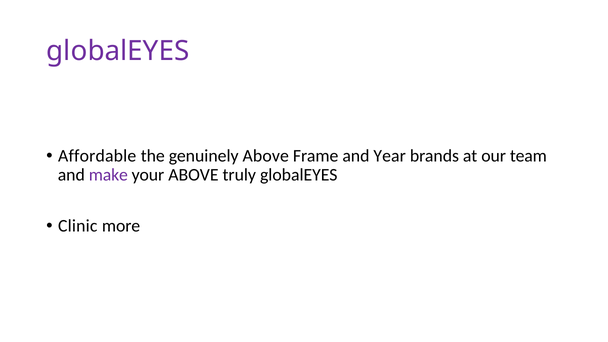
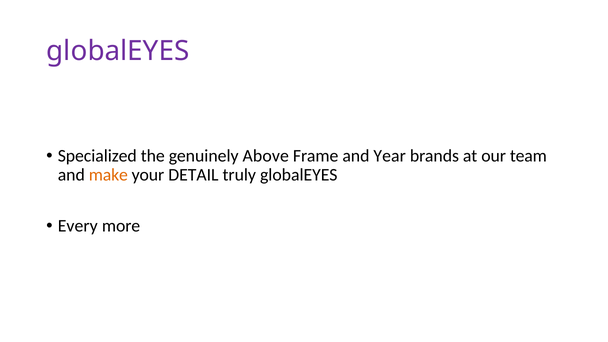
Affordable: Affordable -> Specialized
make colour: purple -> orange
your ABOVE: ABOVE -> DETAIL
Clinic: Clinic -> Every
